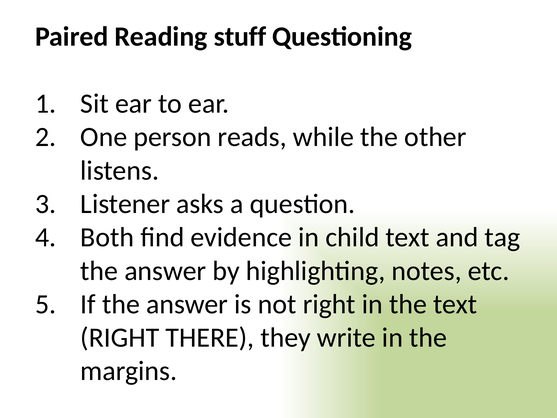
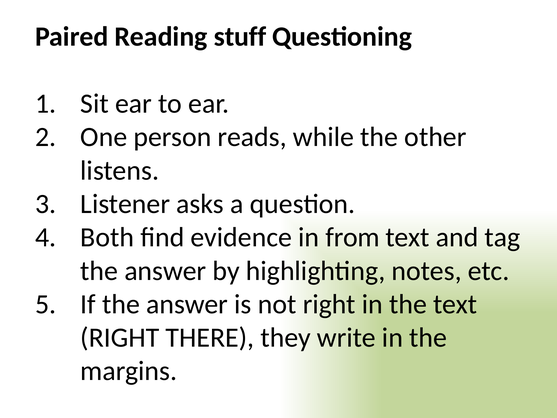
child: child -> from
